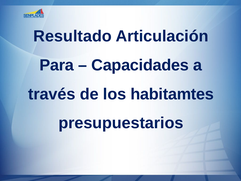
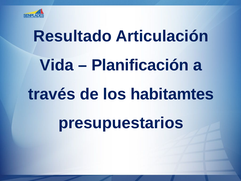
Para: Para -> Vida
Capacidades: Capacidades -> Planificación
